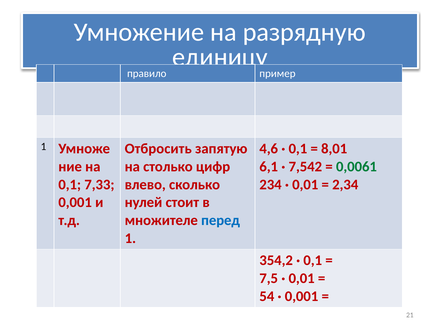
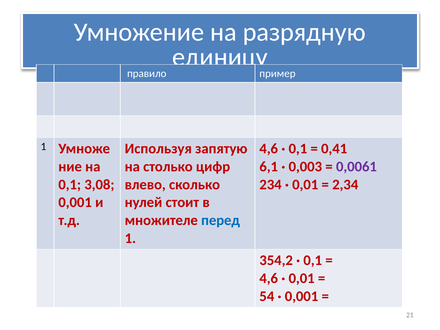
Отбросить: Отбросить -> Используя
8,01: 8,01 -> 0,41
7,542: 7,542 -> 0,003
0,0061 colour: green -> purple
7,33: 7,33 -> 3,08
7,5 at (269, 278): 7,5 -> 4,6
